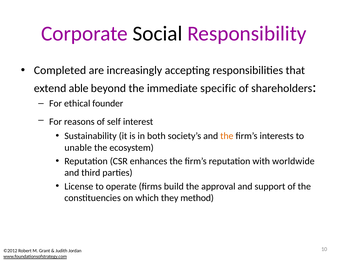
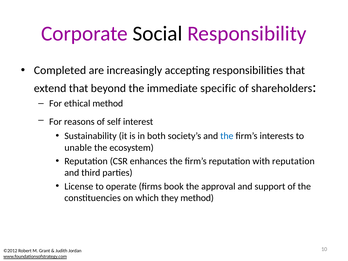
extend able: able -> that
ethical founder: founder -> method
the at (227, 136) colour: orange -> blue
with worldwide: worldwide -> reputation
build: build -> book
